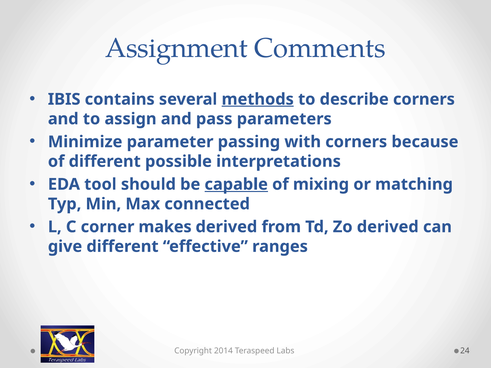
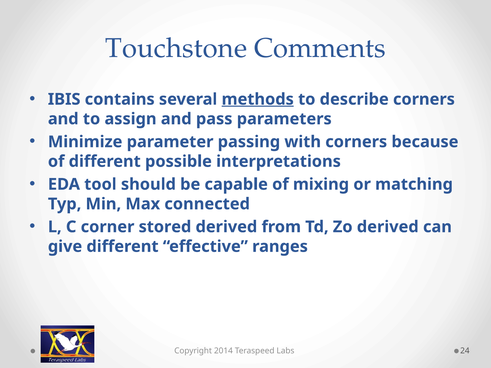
Assignment: Assignment -> Touchstone
capable underline: present -> none
makes: makes -> stored
